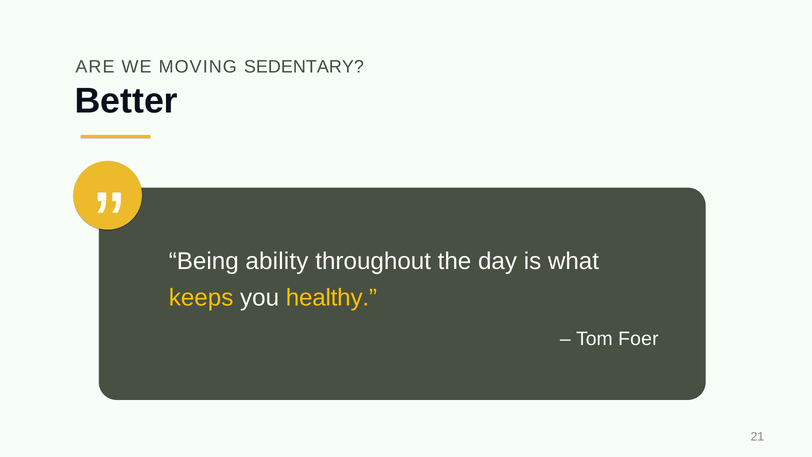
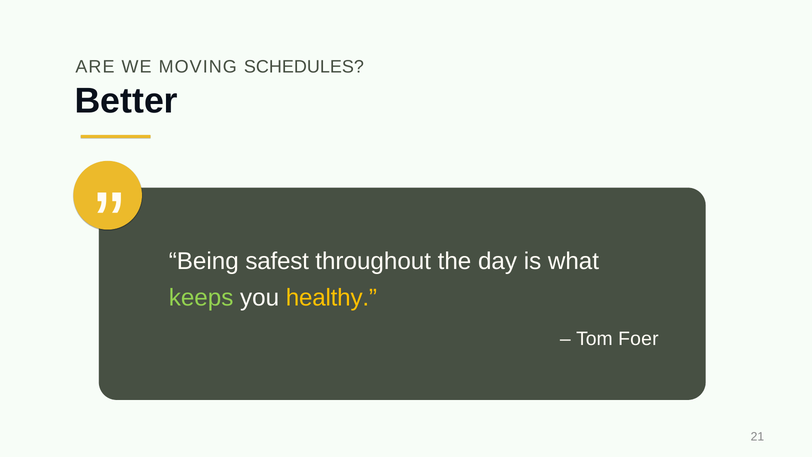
SEDENTARY: SEDENTARY -> SCHEDULES
ability: ability -> safest
keeps colour: yellow -> light green
